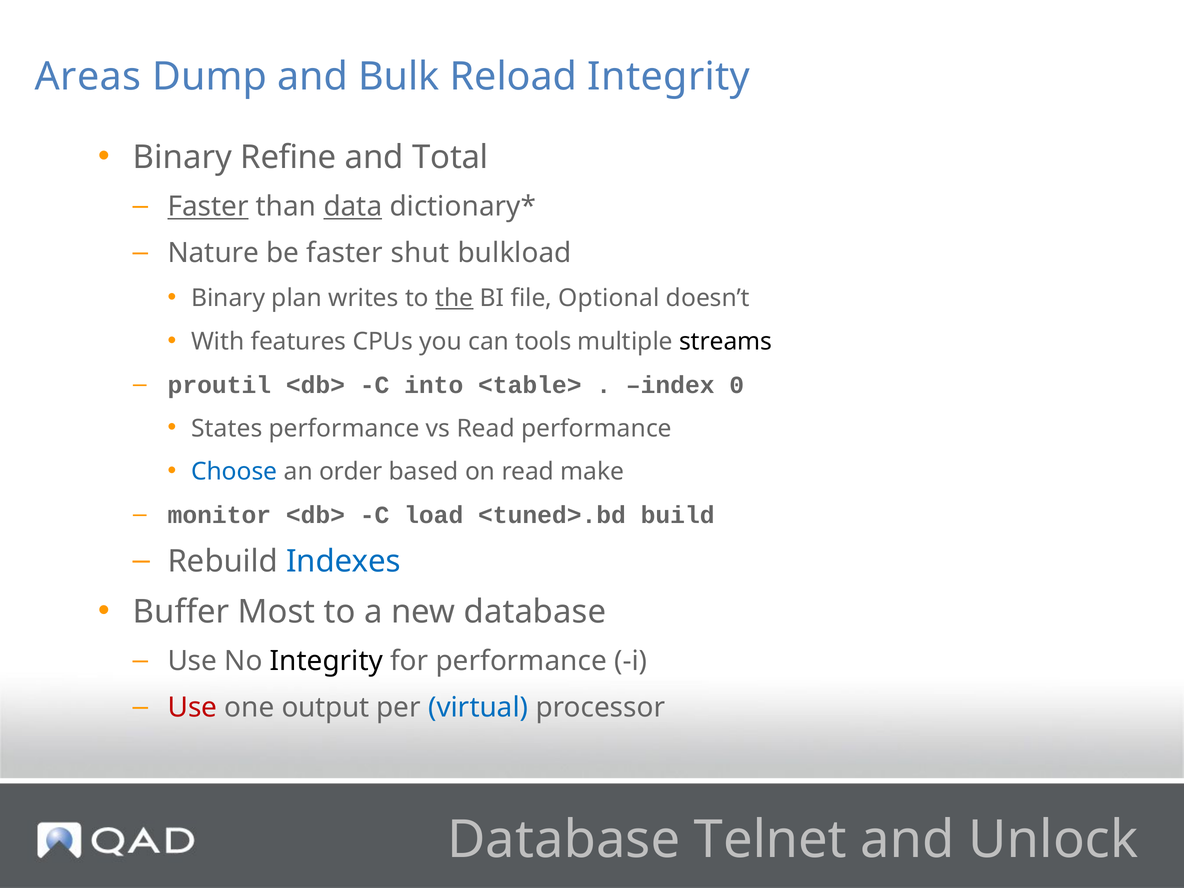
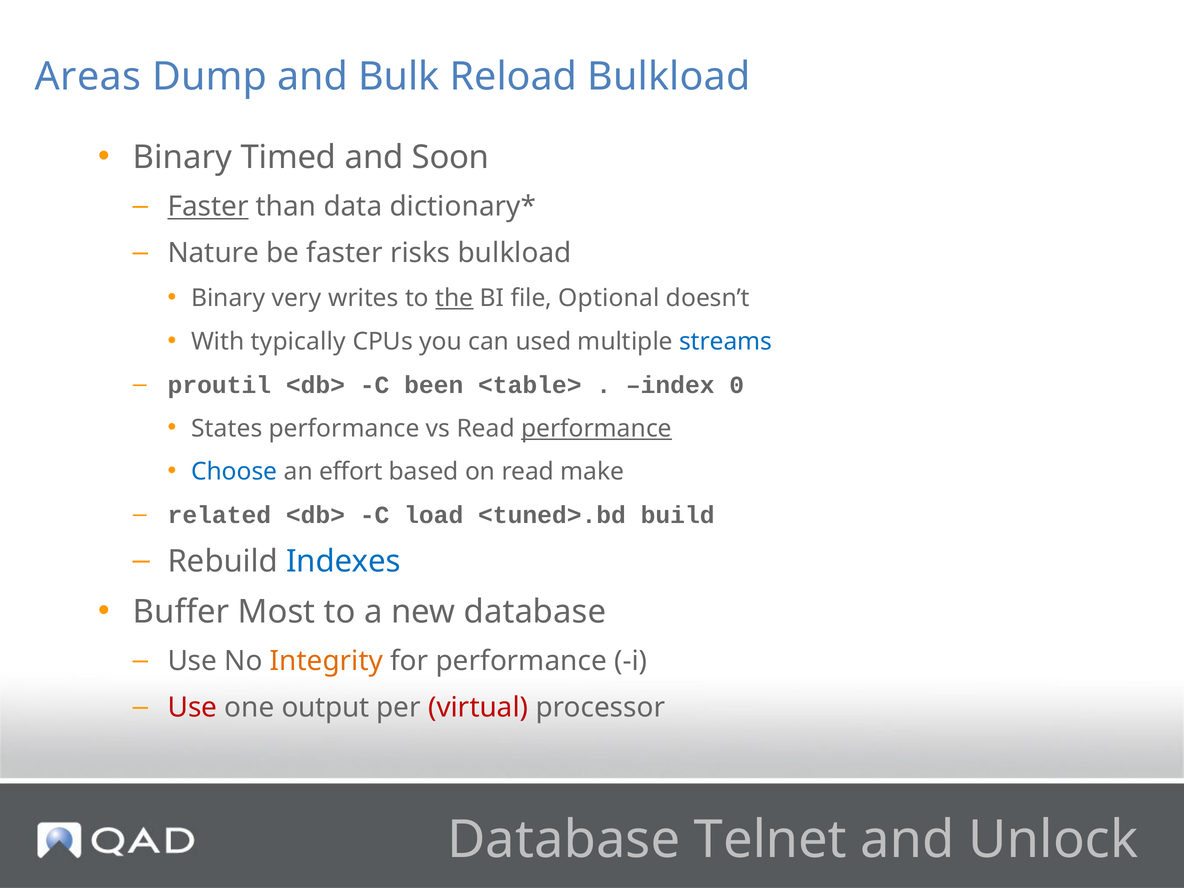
Reload Integrity: Integrity -> Bulkload
Refine: Refine -> Timed
Total: Total -> Soon
data underline: present -> none
shut: shut -> risks
plan: plan -> very
features: features -> typically
tools: tools -> used
streams colour: black -> blue
into: into -> been
performance at (596, 428) underline: none -> present
order: order -> effort
monitor: monitor -> related
Integrity at (326, 661) colour: black -> orange
virtual colour: blue -> red
